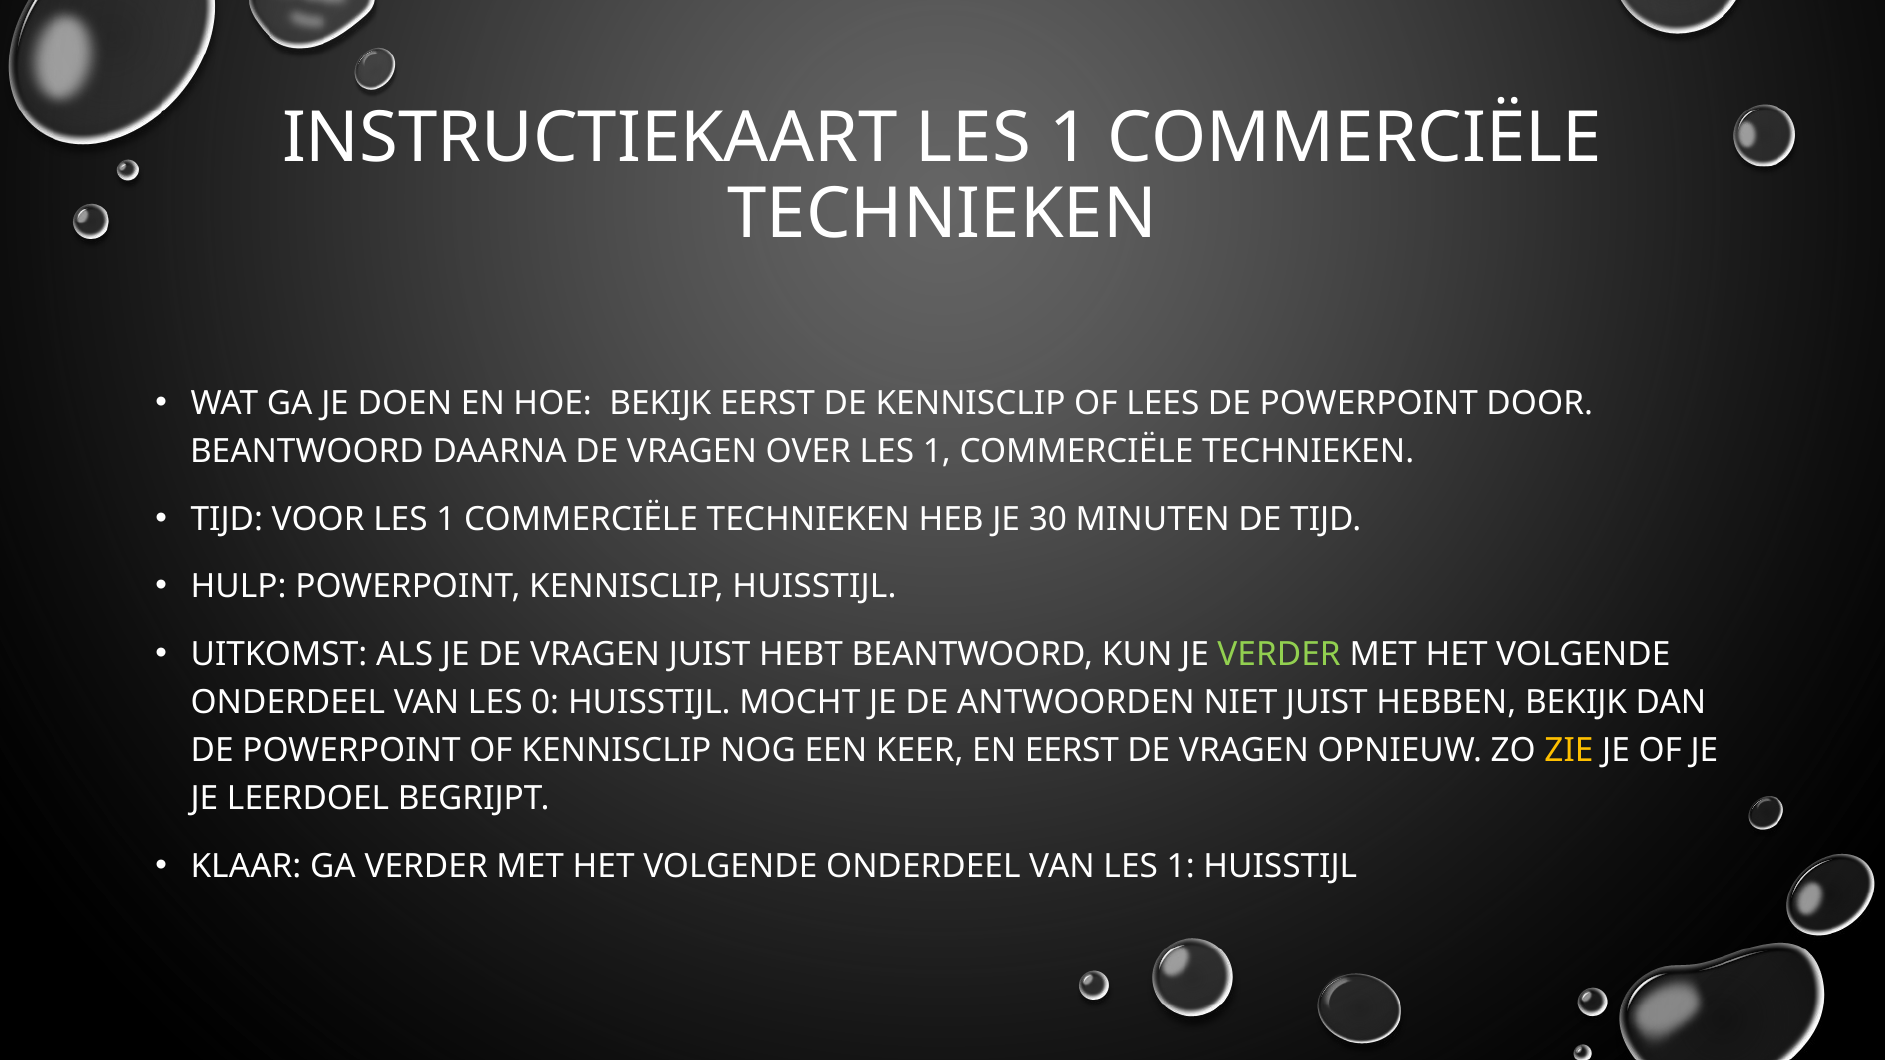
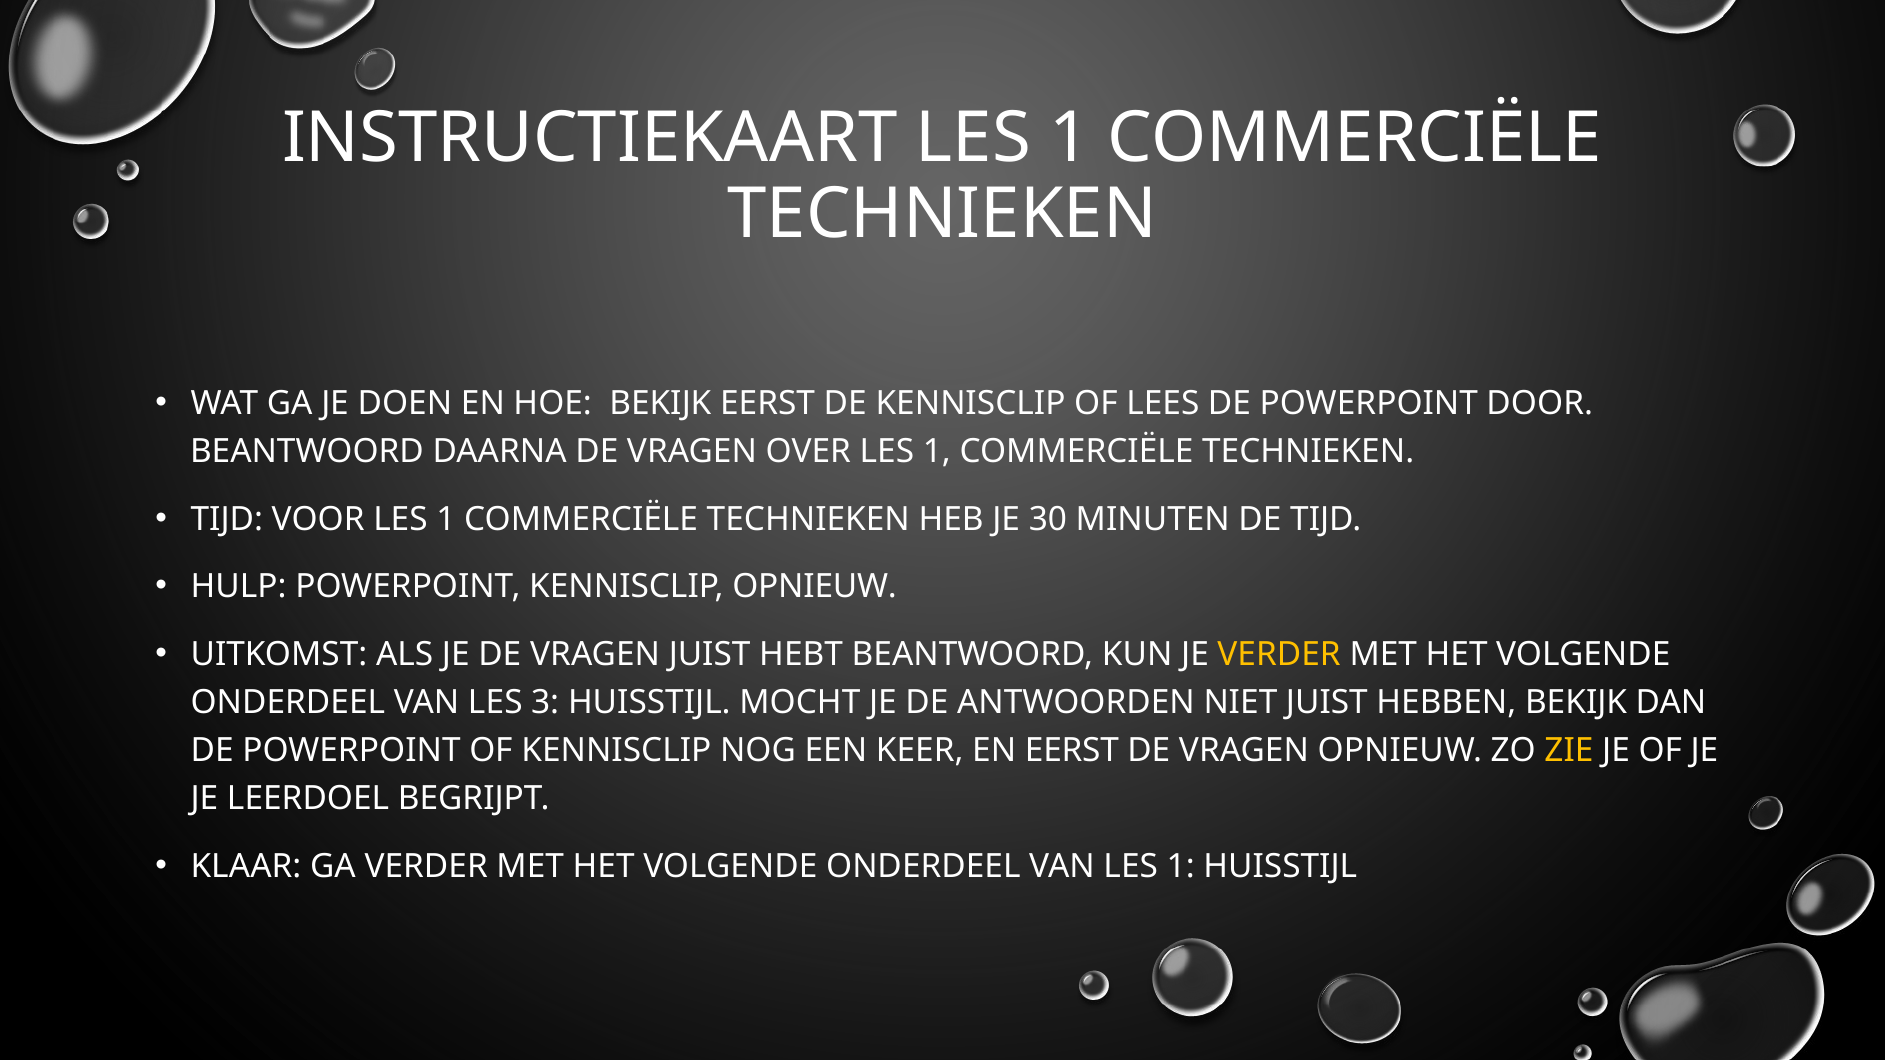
KENNISCLIP HUISSTIJL: HUISSTIJL -> OPNIEUW
VERDER at (1279, 655) colour: light green -> yellow
0: 0 -> 3
